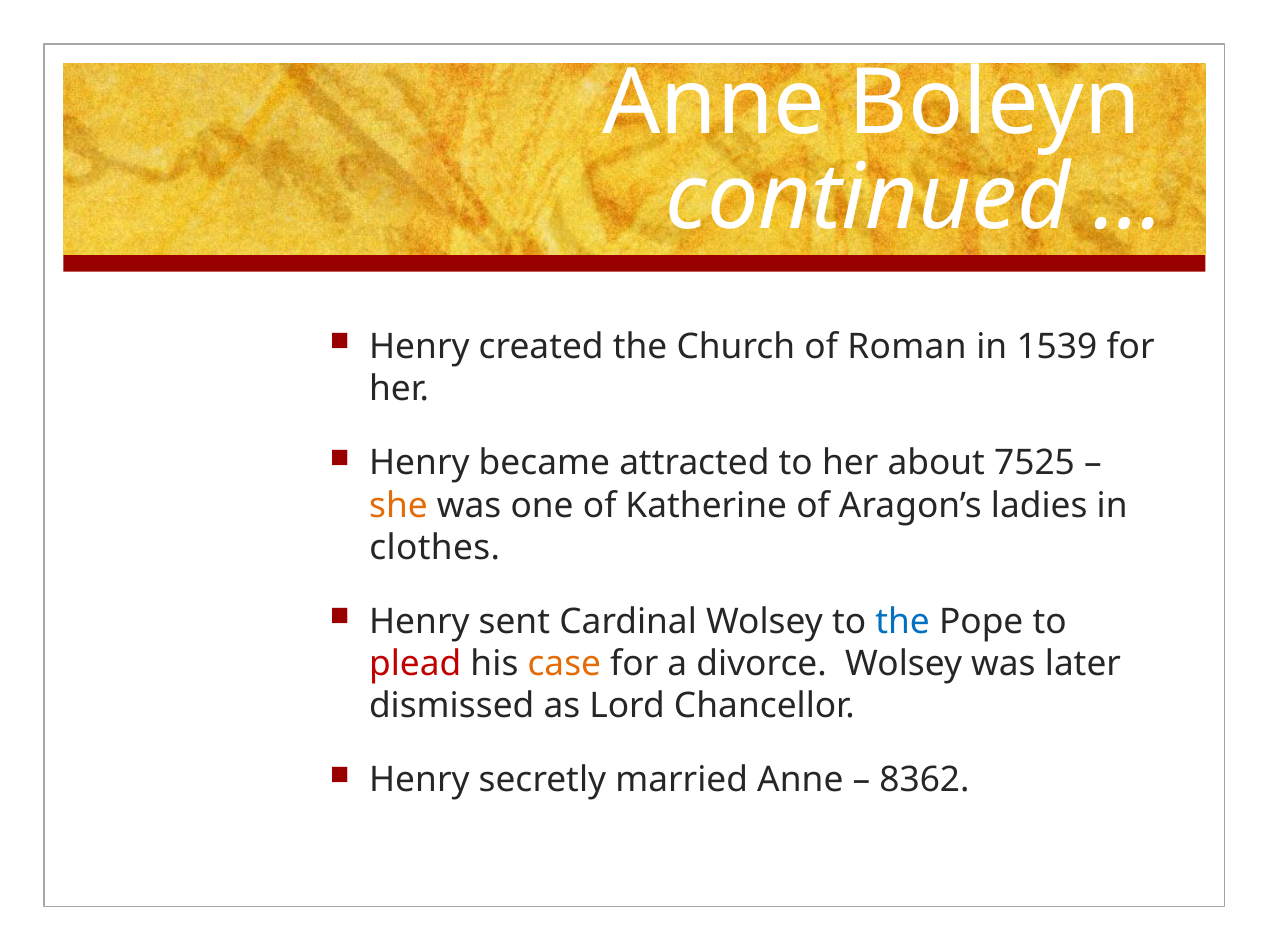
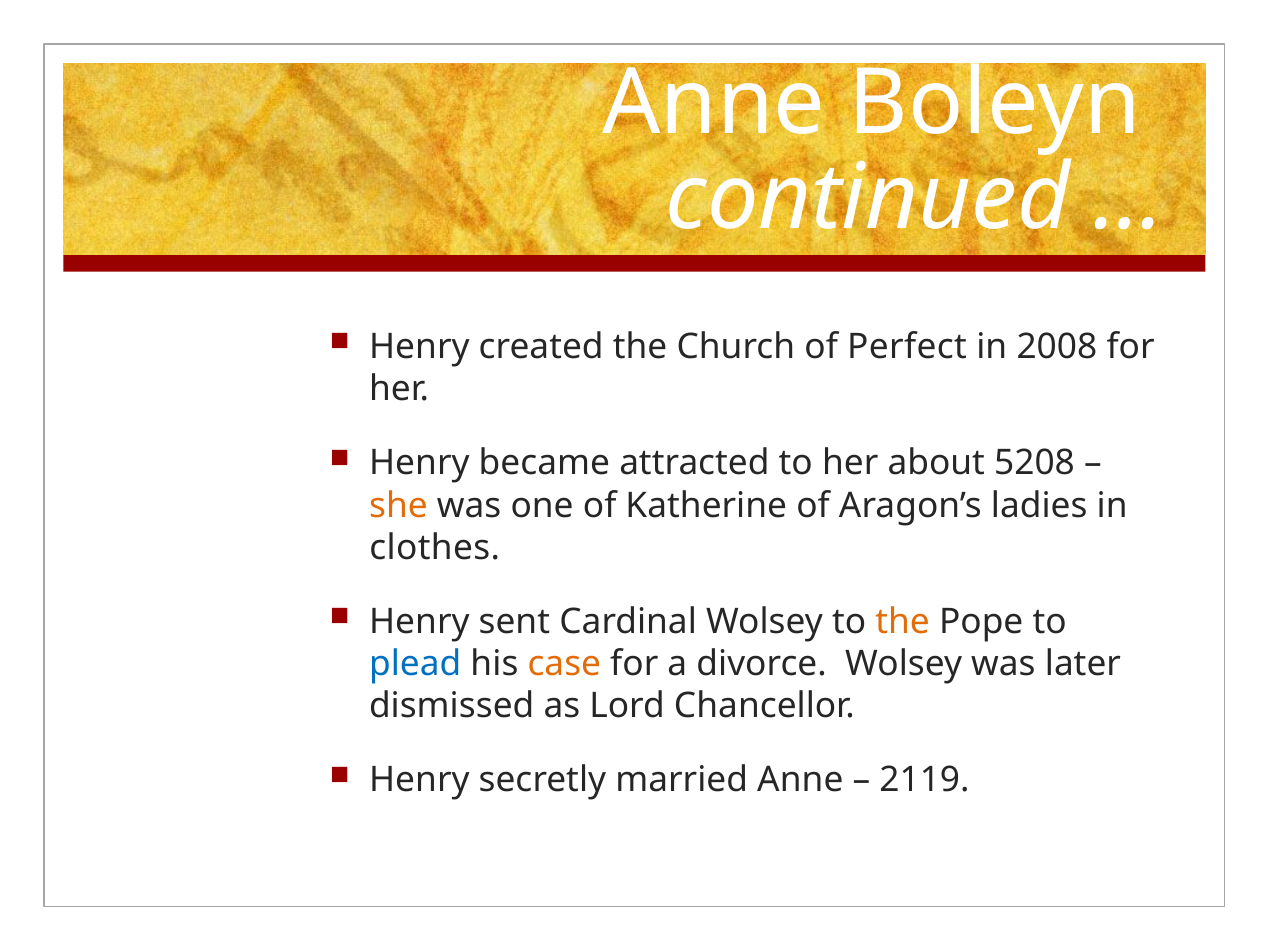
Roman: Roman -> Perfect
1539: 1539 -> 2008
7525: 7525 -> 5208
the at (903, 622) colour: blue -> orange
plead colour: red -> blue
8362: 8362 -> 2119
